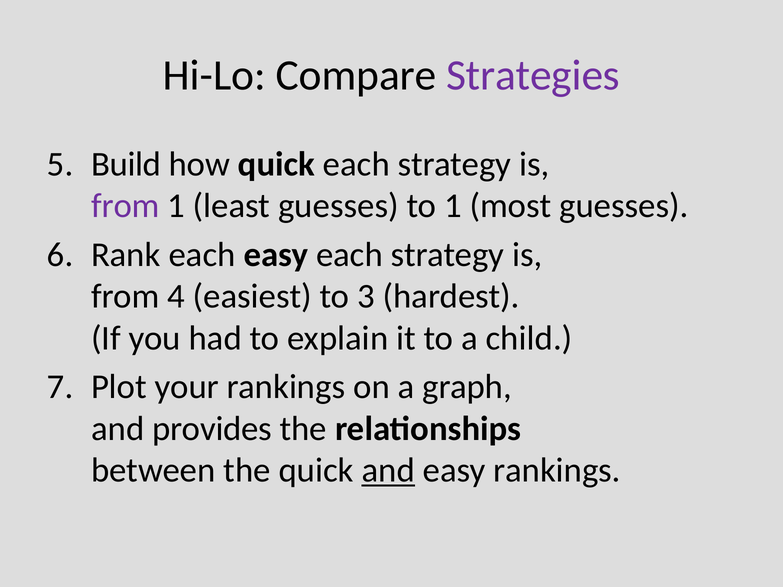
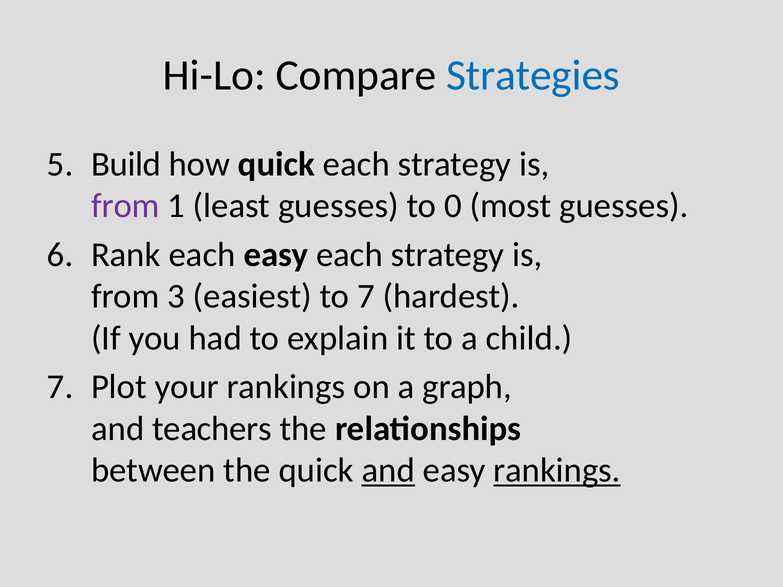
Strategies colour: purple -> blue
to 1: 1 -> 0
4: 4 -> 3
to 3: 3 -> 7
provides: provides -> teachers
rankings at (557, 471) underline: none -> present
